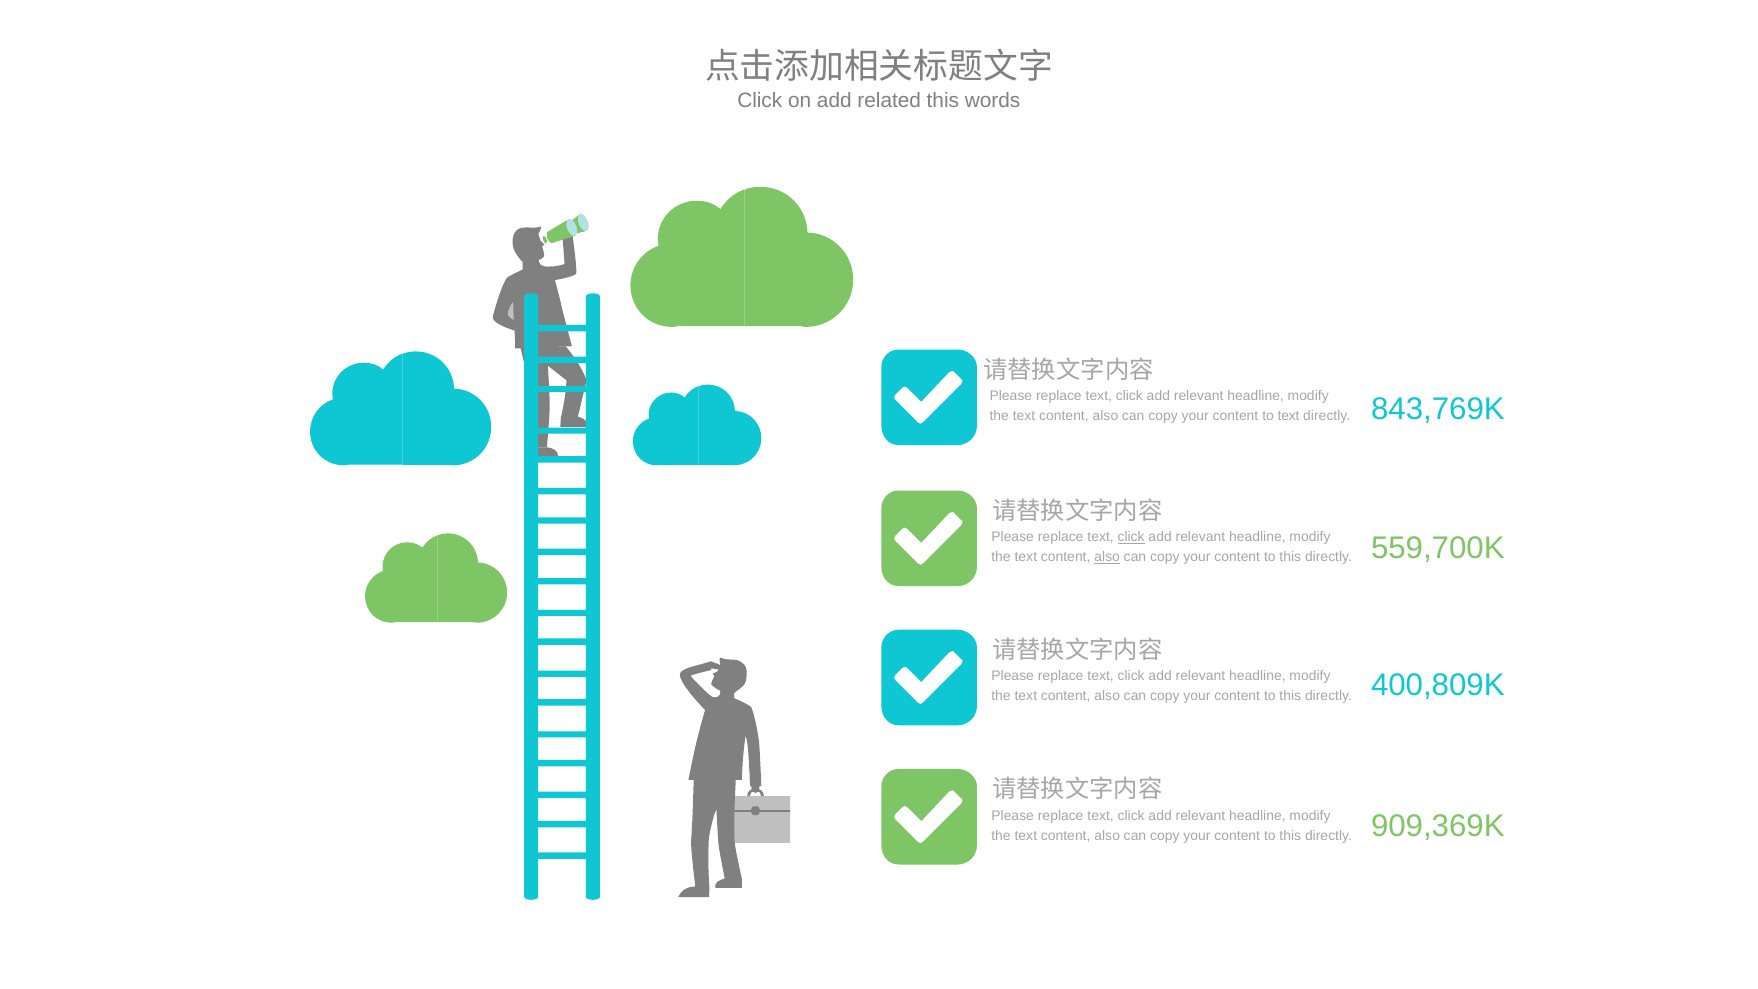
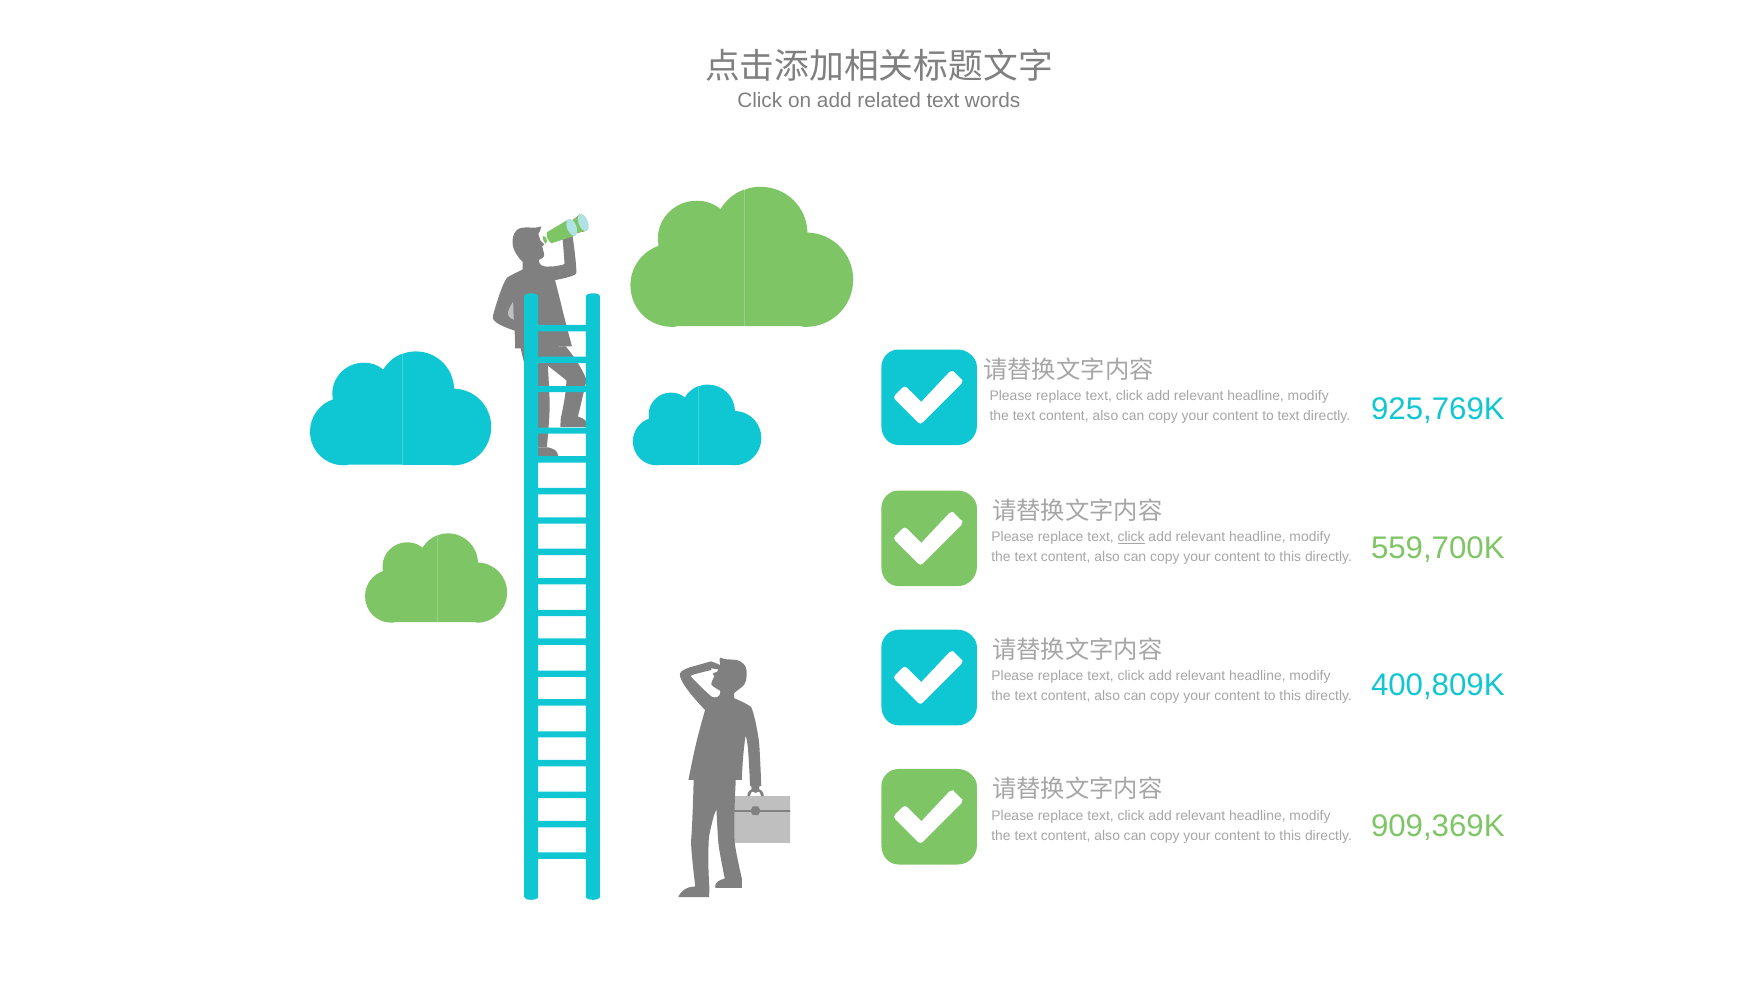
related this: this -> text
843,769K: 843,769K -> 925,769K
also at (1107, 557) underline: present -> none
